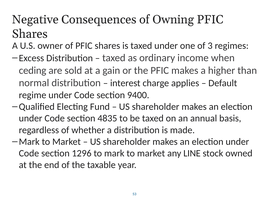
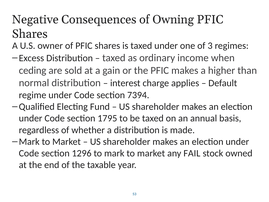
9400: 9400 -> 7394
4835: 4835 -> 1795
LINE: LINE -> FAIL
